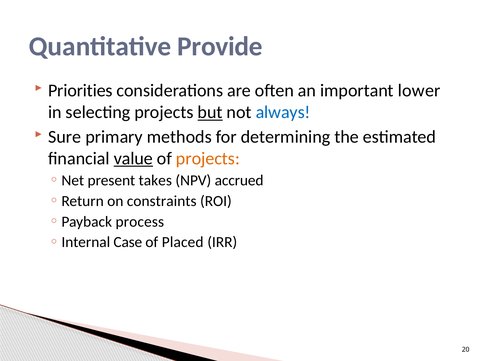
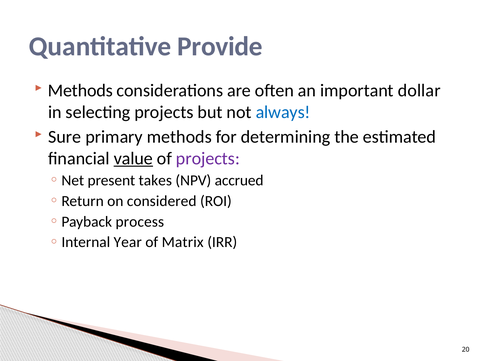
Priorities at (80, 91): Priorities -> Methods
lower: lower -> dollar
but underline: present -> none
projects at (208, 158) colour: orange -> purple
constraints: constraints -> considered
Case: Case -> Year
Placed: Placed -> Matrix
